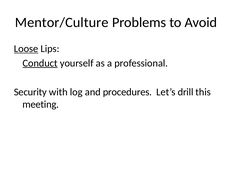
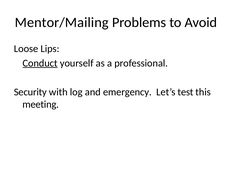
Mentor/Culture: Mentor/Culture -> Mentor/Mailing
Loose underline: present -> none
procedures: procedures -> emergency
drill: drill -> test
